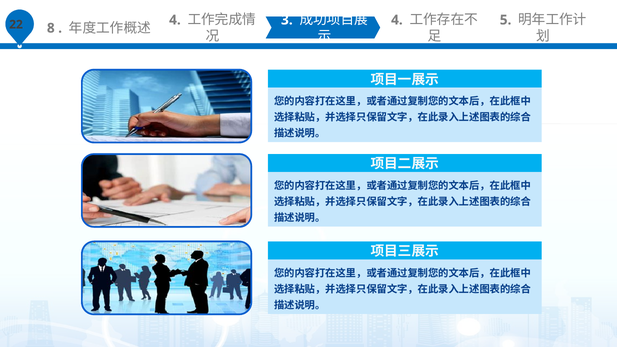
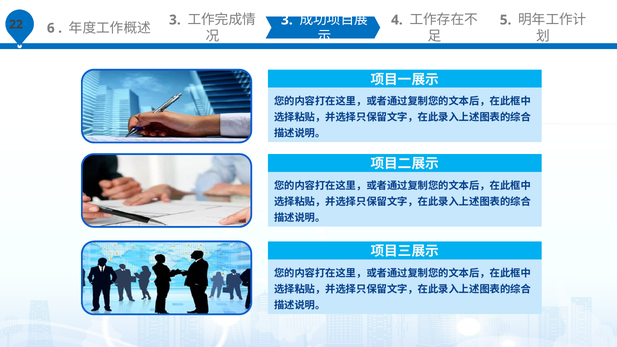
8: 8 -> 6
4 at (175, 20): 4 -> 3
